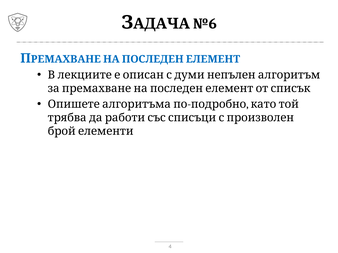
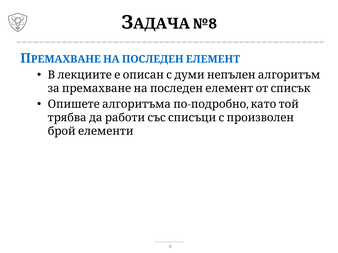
№6: №6 -> №8
